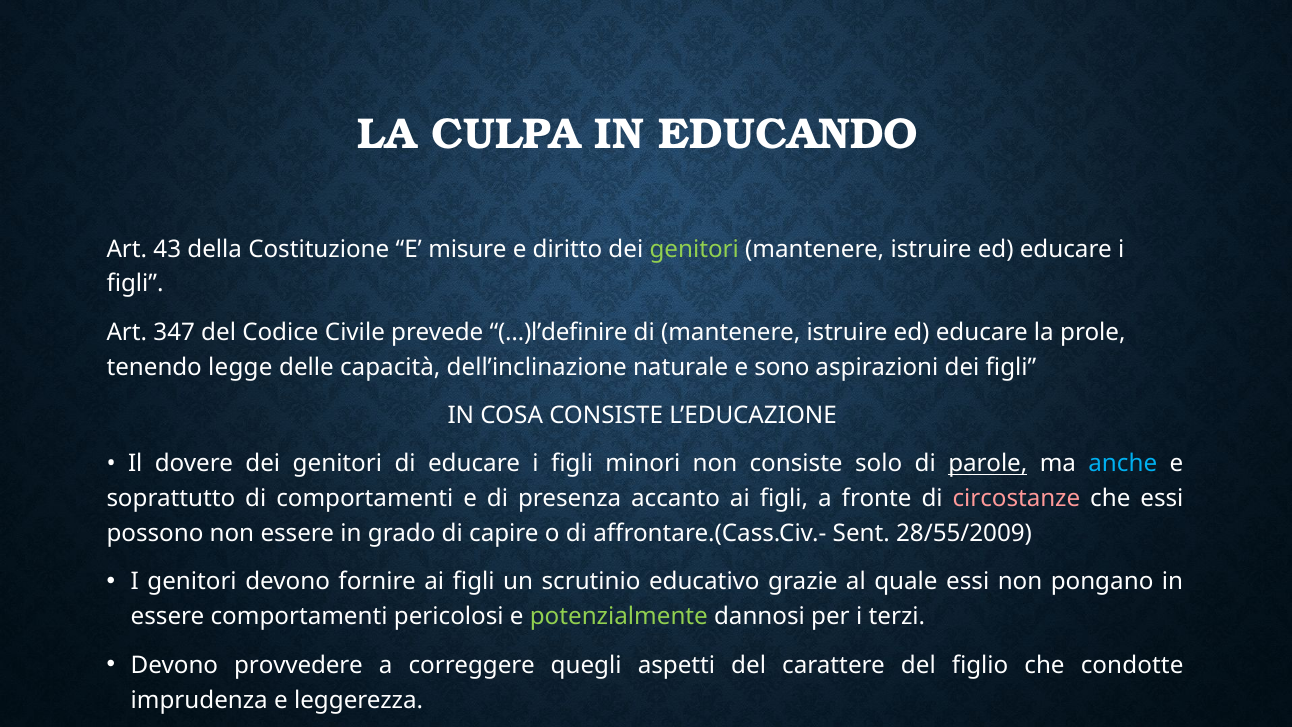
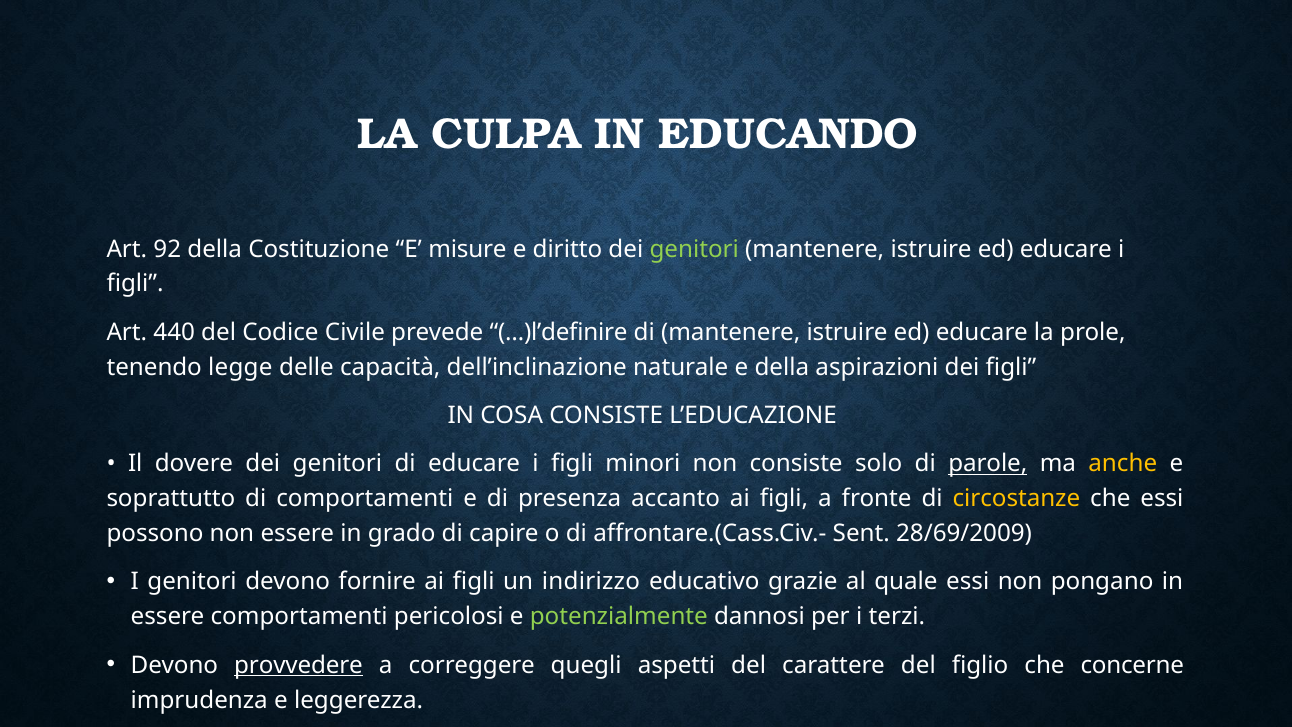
43: 43 -> 92
347: 347 -> 440
e sono: sono -> della
anche colour: light blue -> yellow
circostanze colour: pink -> yellow
28/55/2009: 28/55/2009 -> 28/69/2009
scrutinio: scrutinio -> indirizzo
provvedere underline: none -> present
condotte: condotte -> concerne
